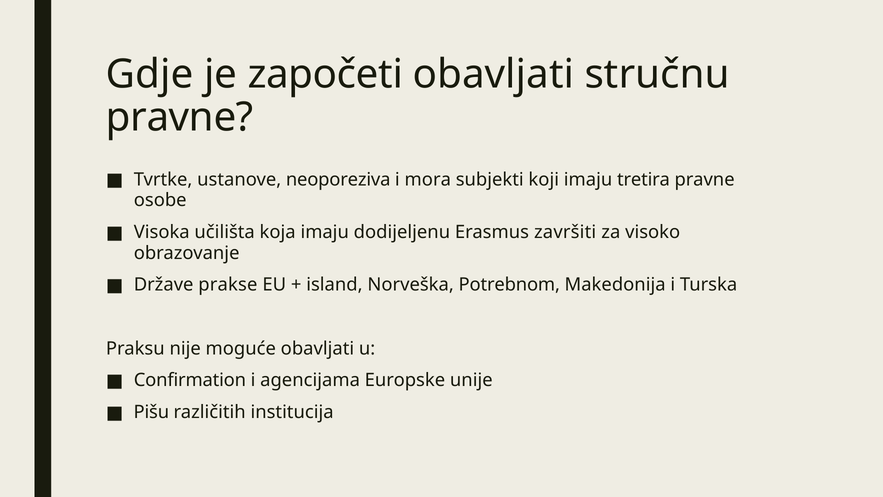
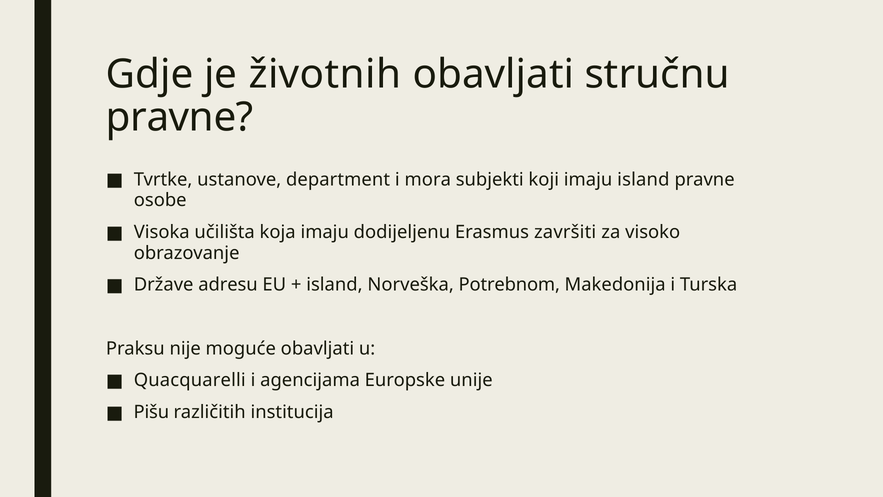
započeti: započeti -> životnih
neoporeziva: neoporeziva -> department
imaju tretira: tretira -> island
prakse: prakse -> adresu
Confirmation: Confirmation -> Quacquarelli
